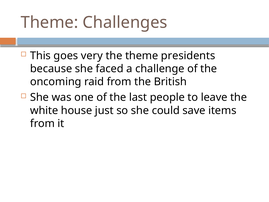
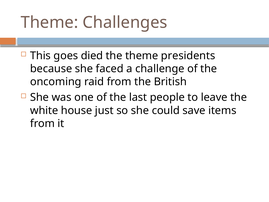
very: very -> died
